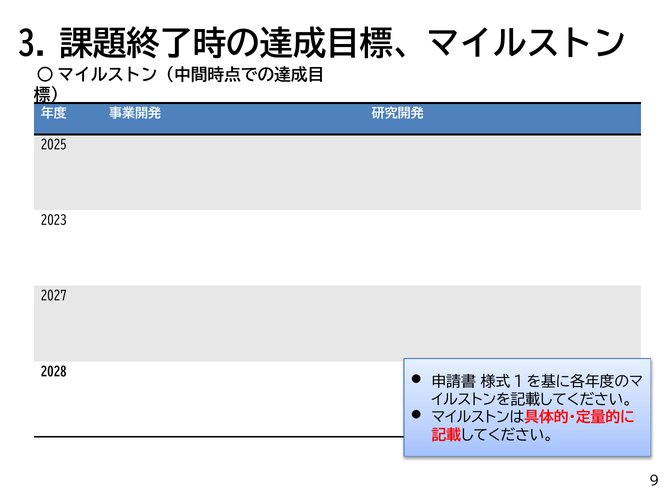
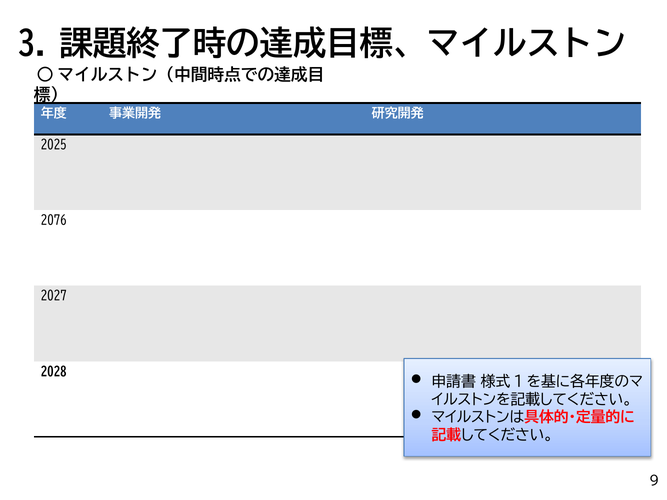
2023: 2023 -> 2076
